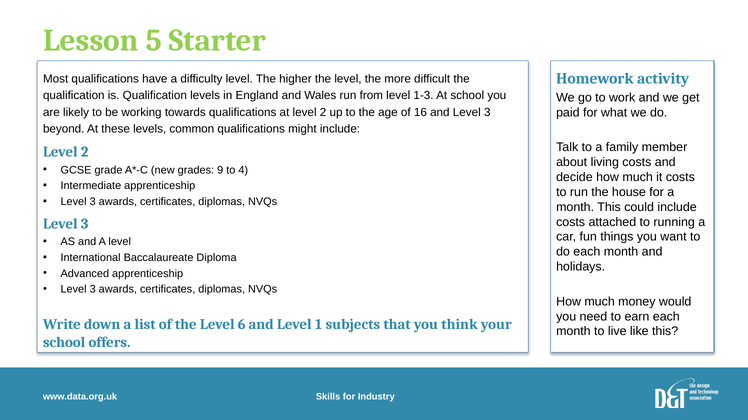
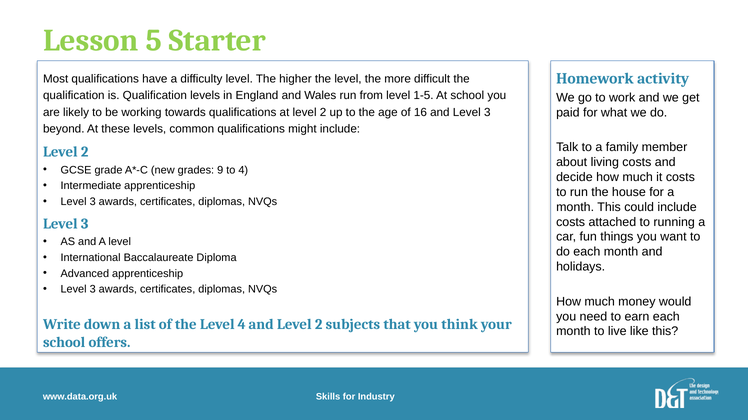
1-3: 1-3 -> 1-5
Level 6: 6 -> 4
and Level 1: 1 -> 2
